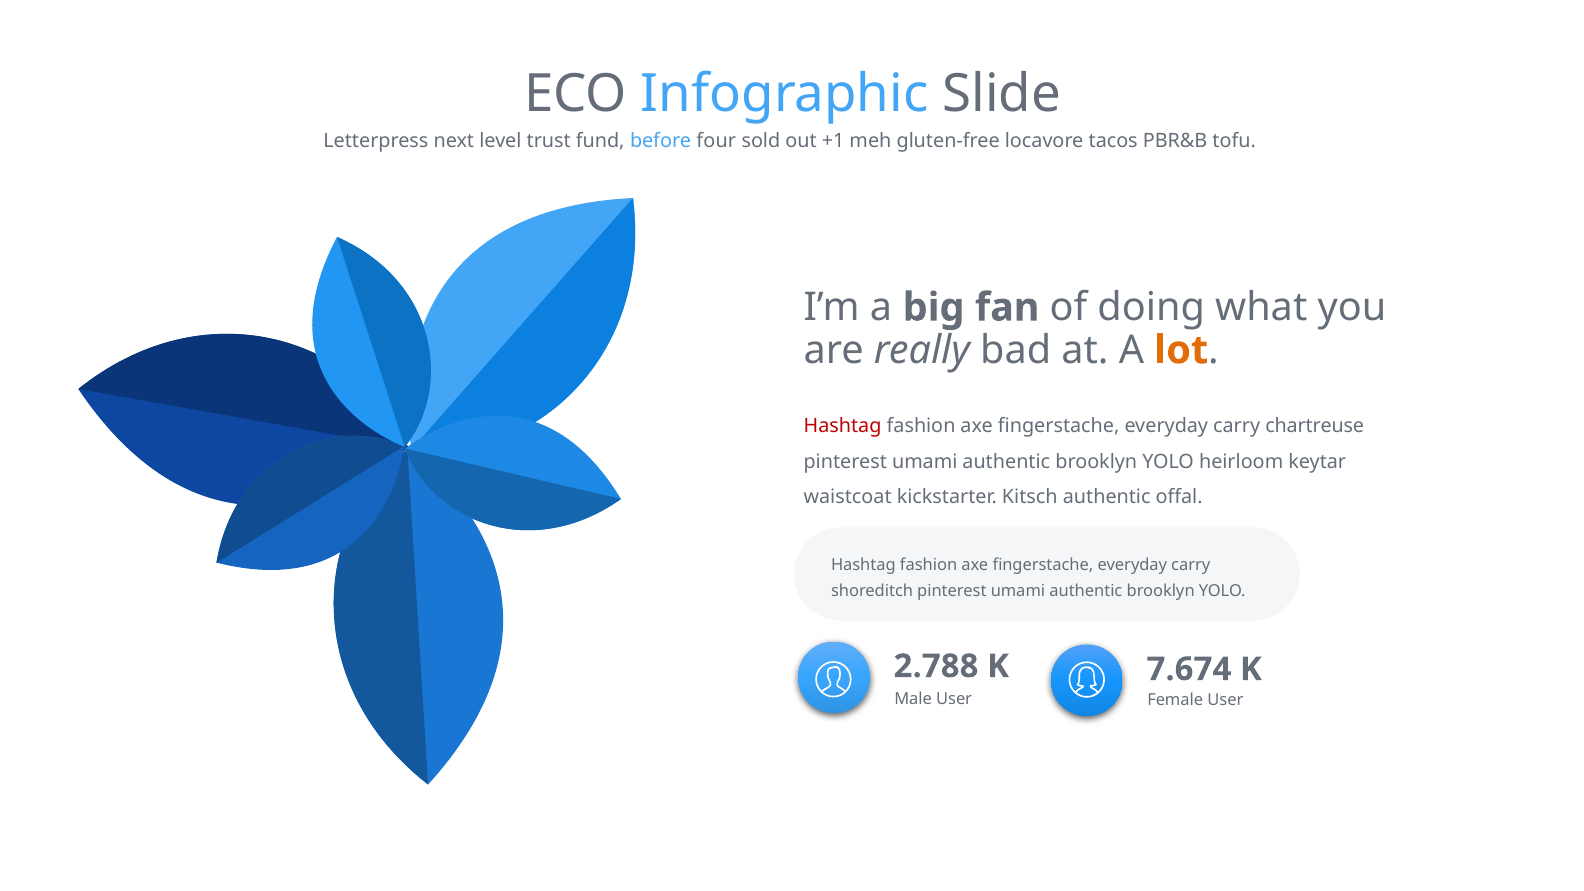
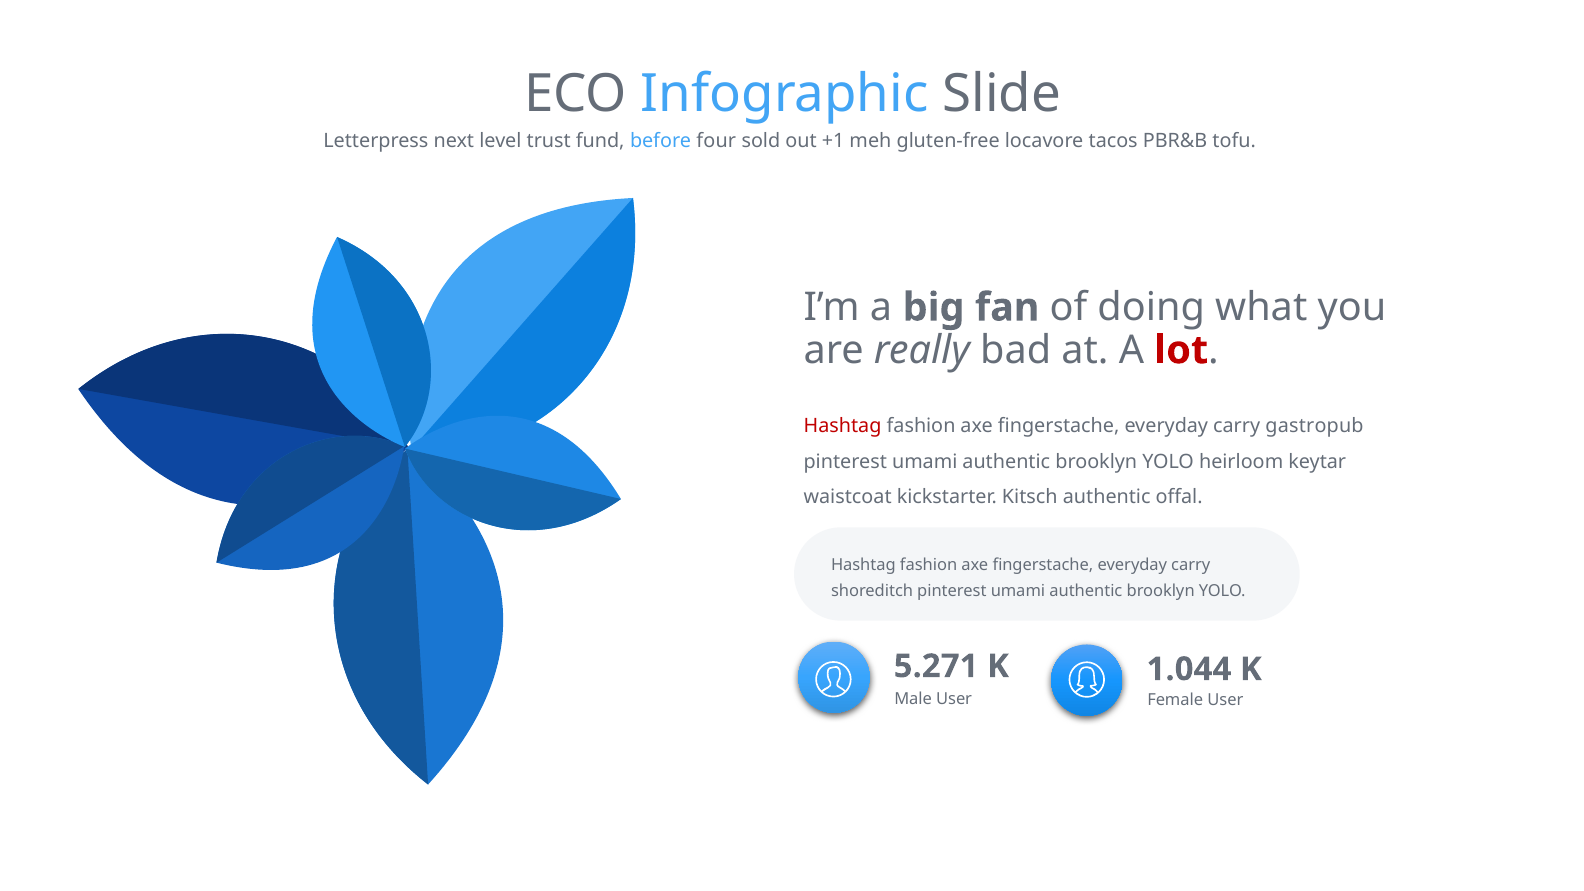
lot colour: orange -> red
chartreuse: chartreuse -> gastropub
2.788: 2.788 -> 5.271
7.674: 7.674 -> 1.044
